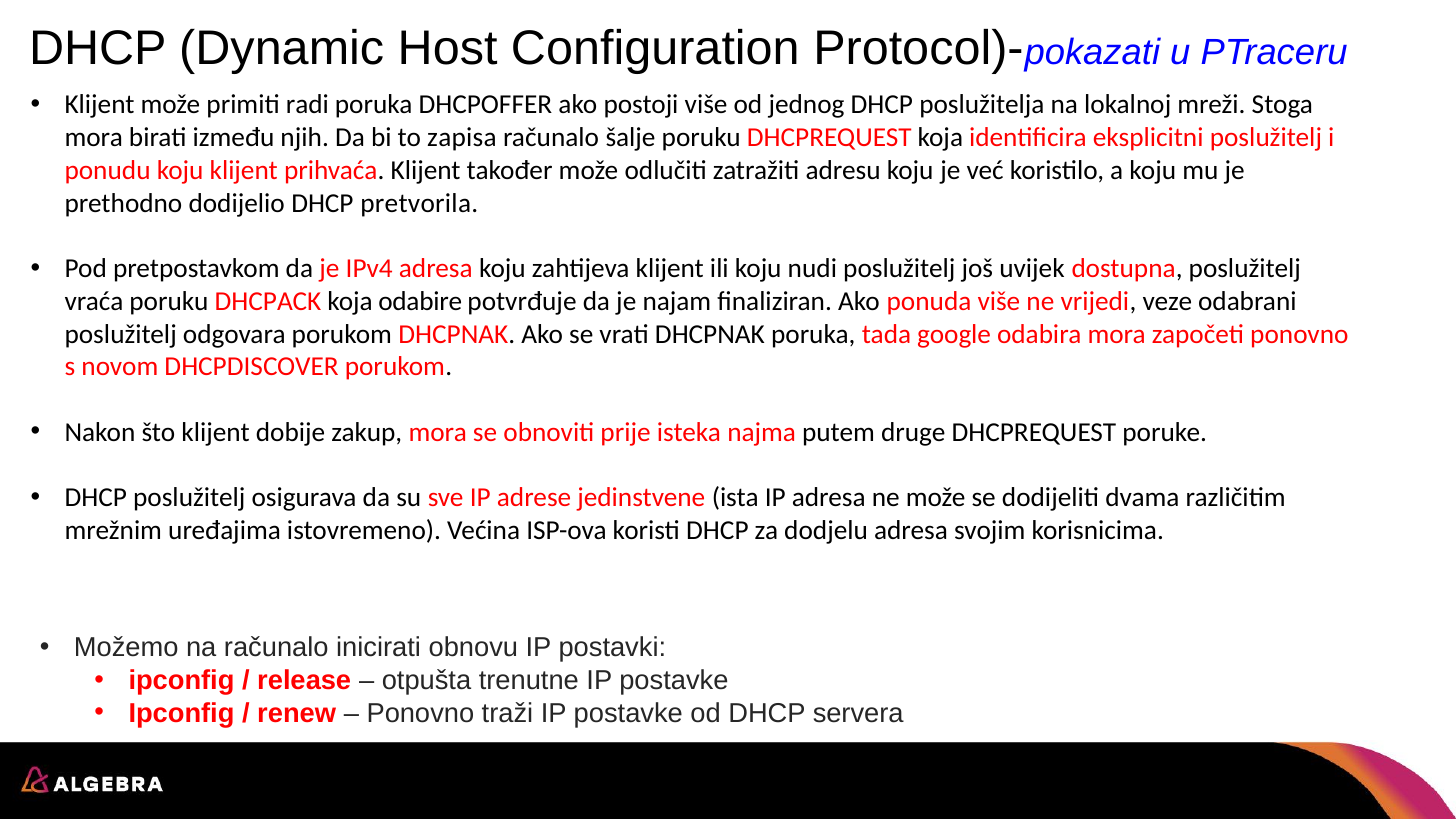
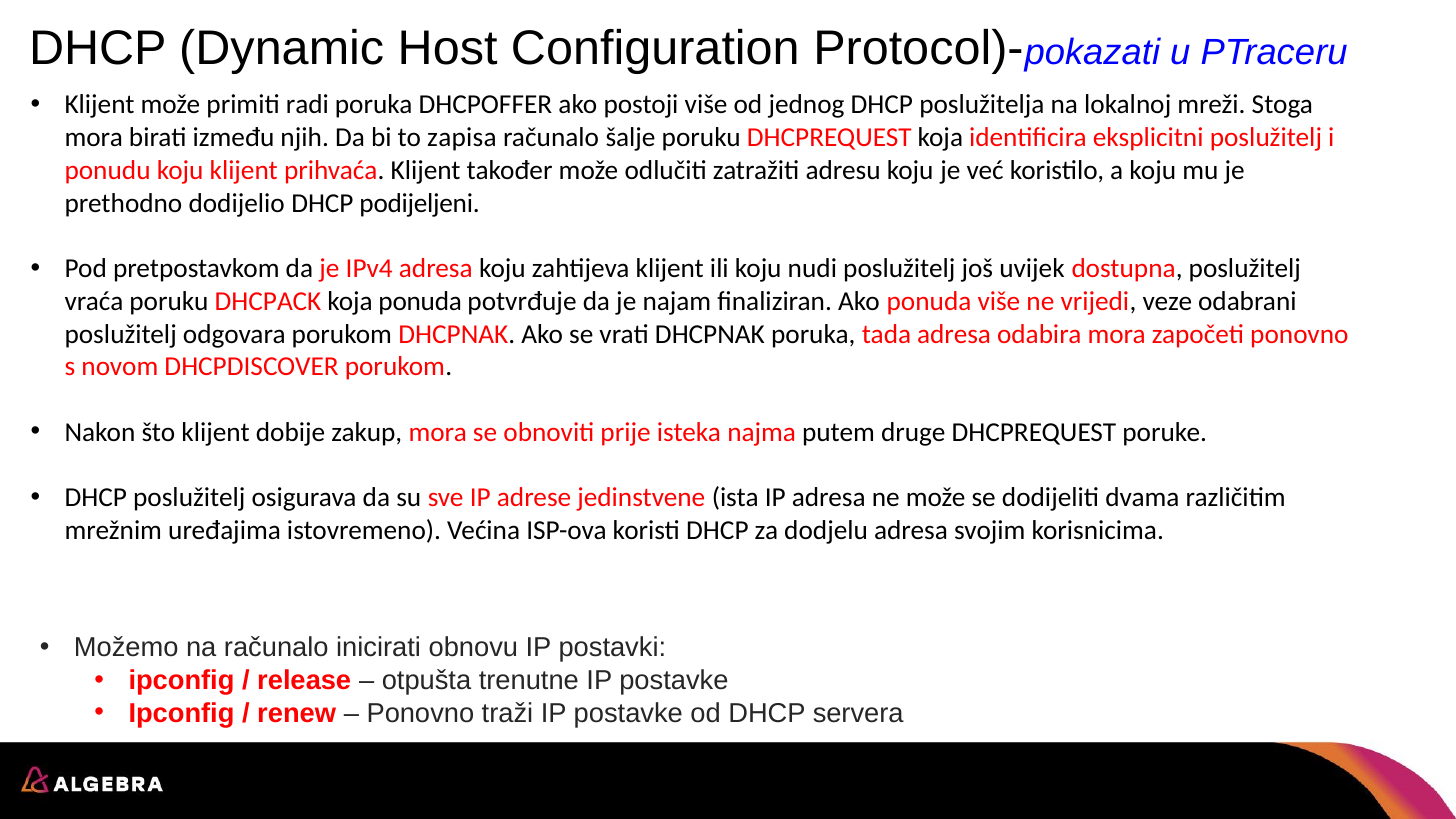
pretvorila: pretvorila -> podijeljeni
koja odabire: odabire -> ponuda
tada google: google -> adresa
